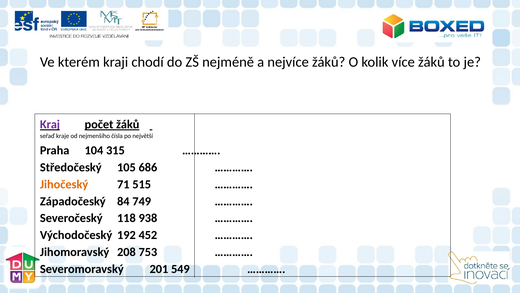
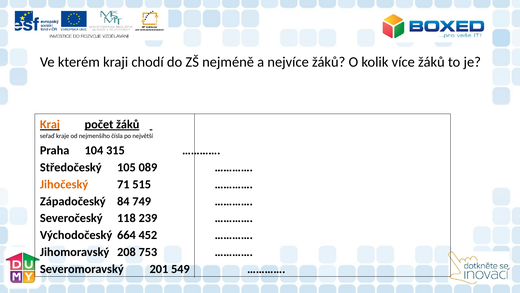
Kraj colour: purple -> orange
686: 686 -> 089
938: 938 -> 239
192: 192 -> 664
